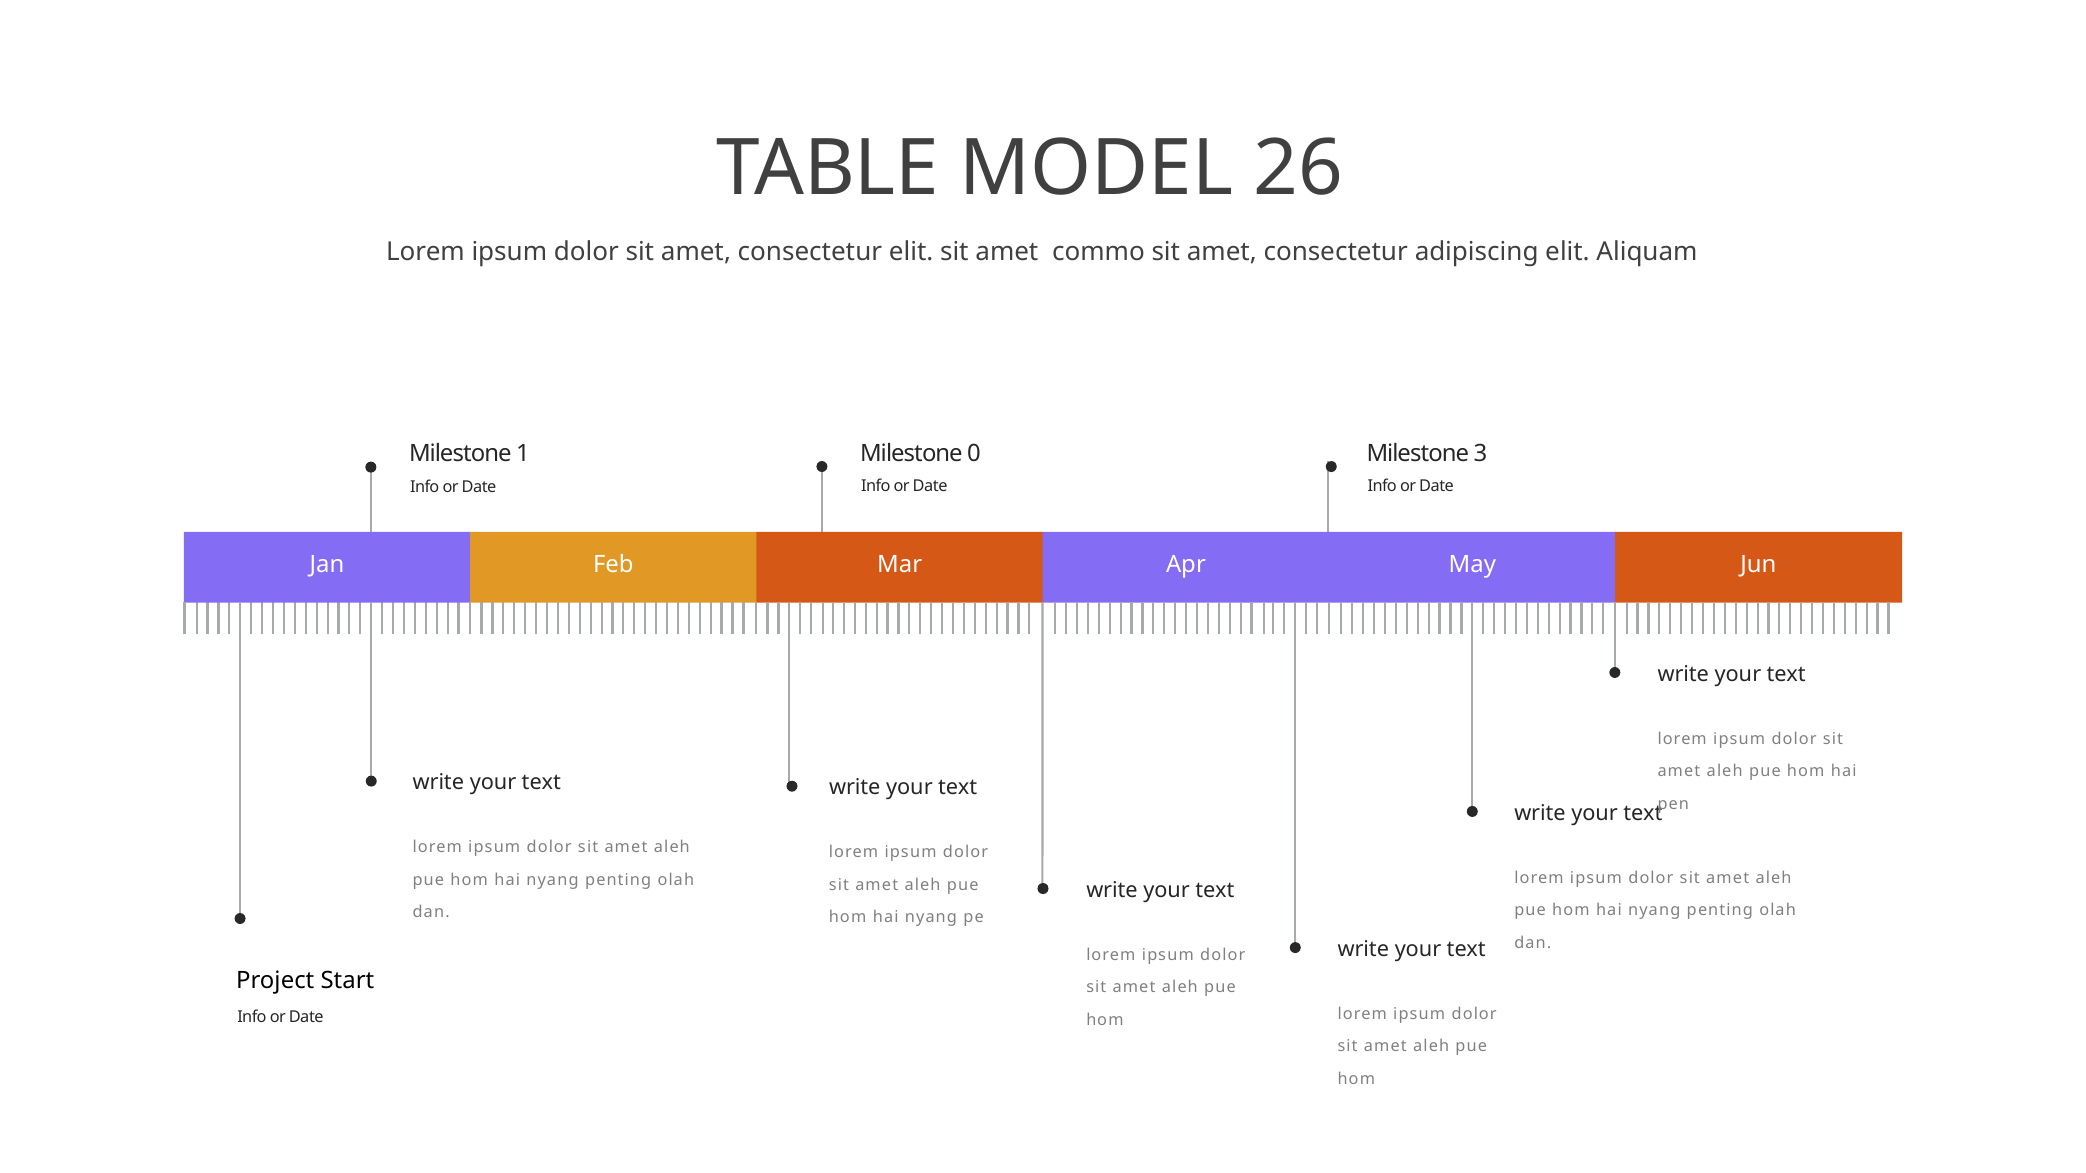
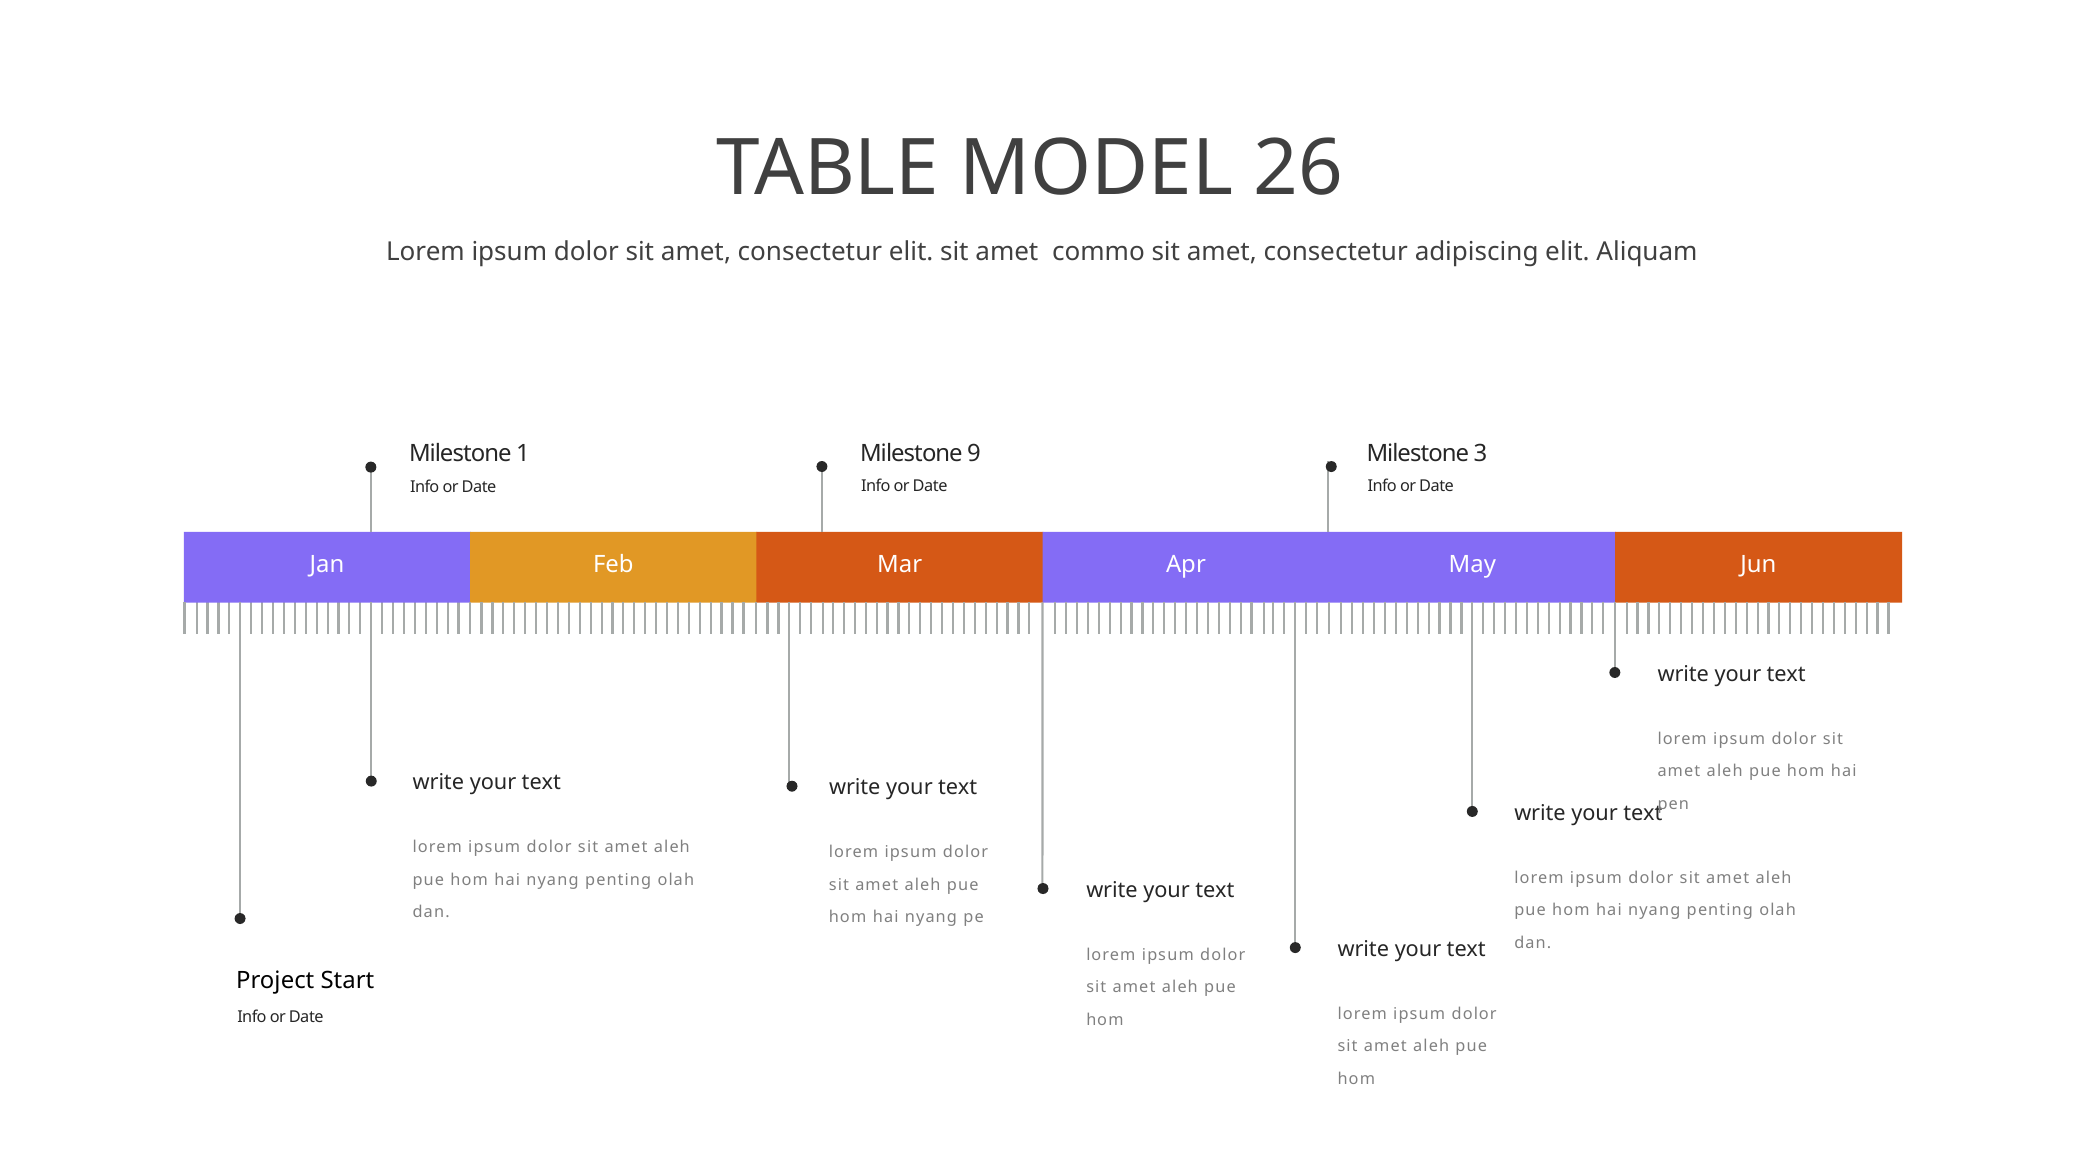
0: 0 -> 9
